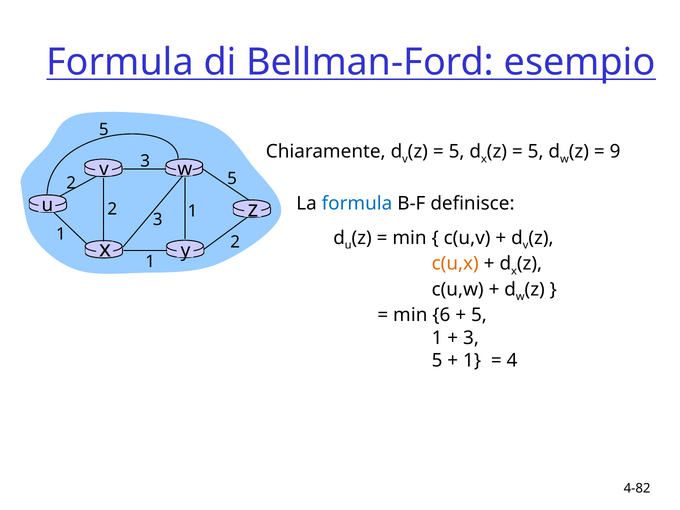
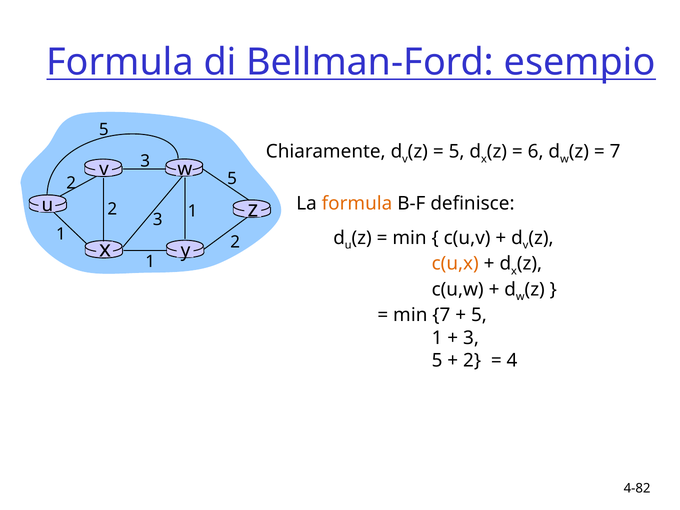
5 at (536, 152): 5 -> 6
9 at (615, 152): 9 -> 7
formula at (357, 203) colour: blue -> orange
min 6: 6 -> 7
1 at (472, 361): 1 -> 2
